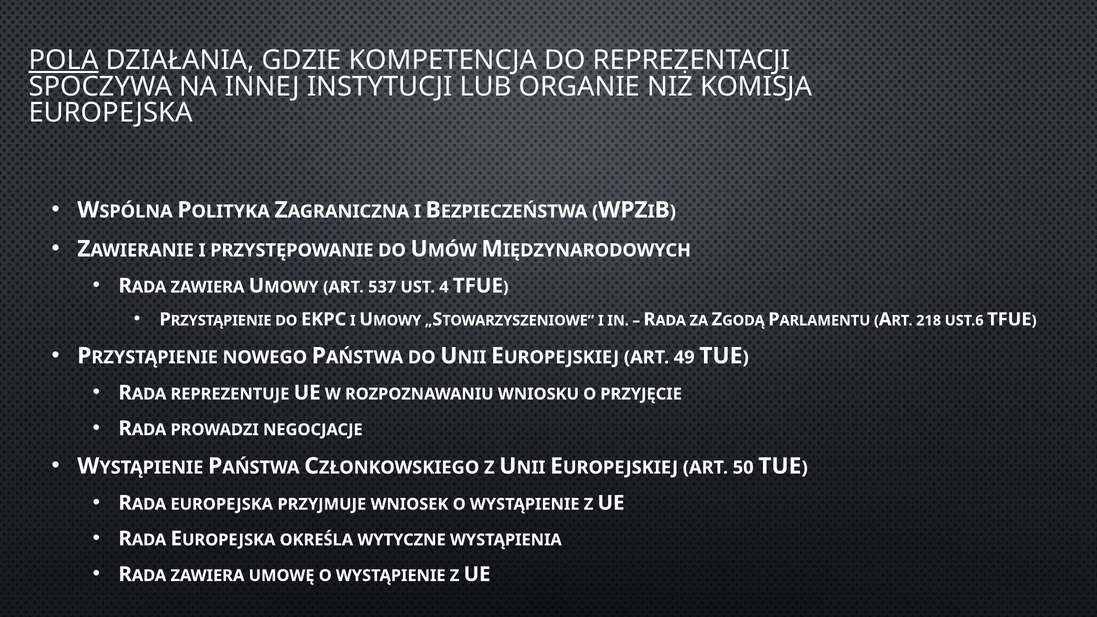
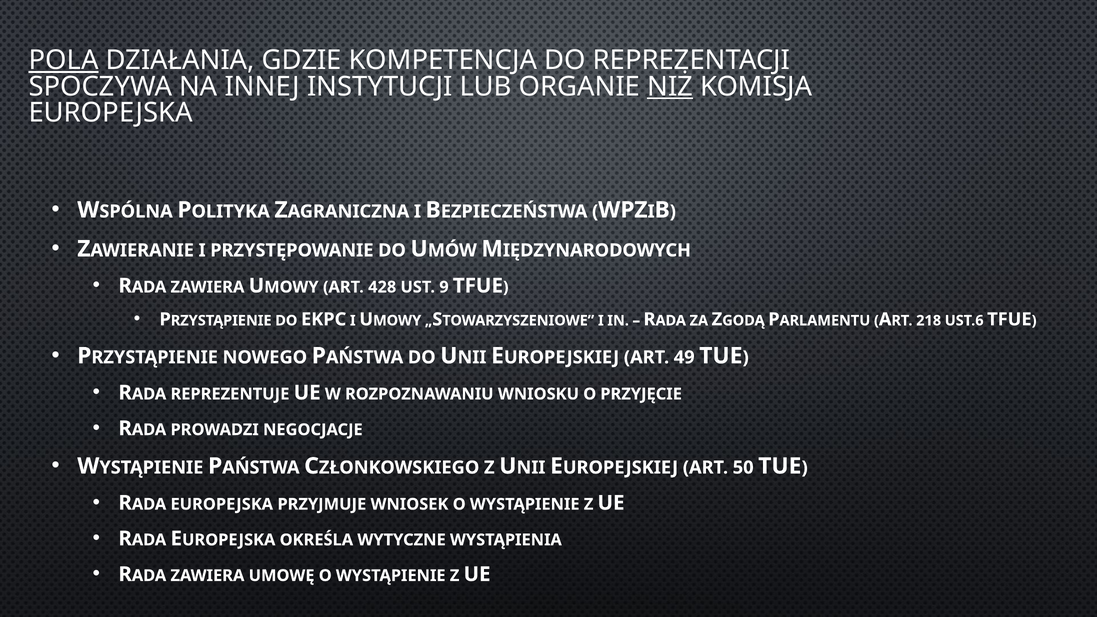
NIŻ underline: none -> present
537: 537 -> 428
4: 4 -> 9
